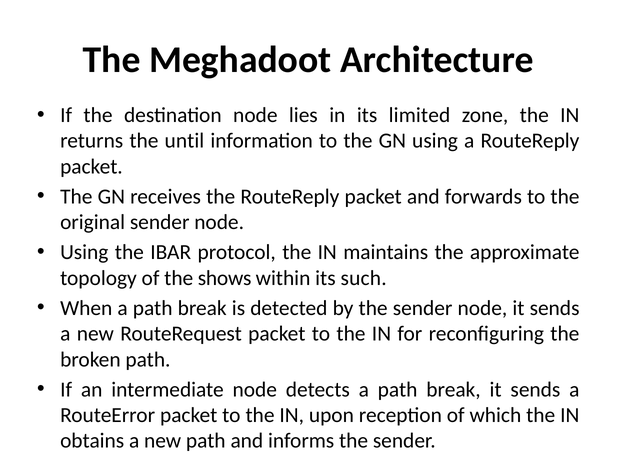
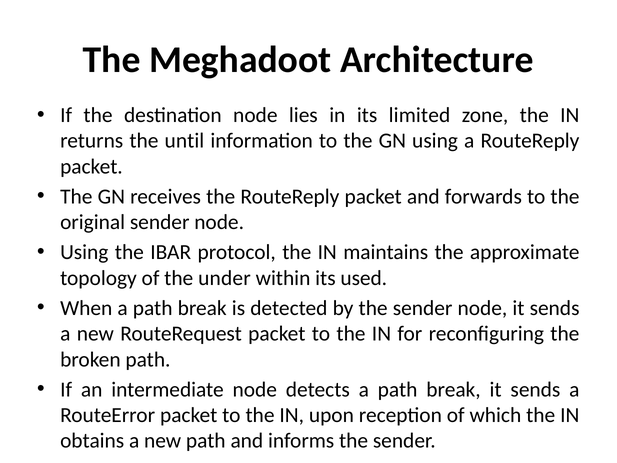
shows: shows -> under
such: such -> used
